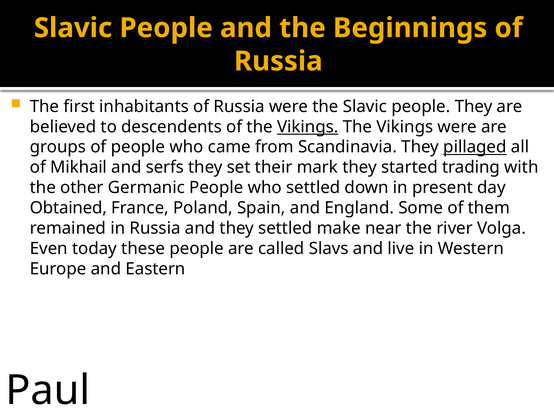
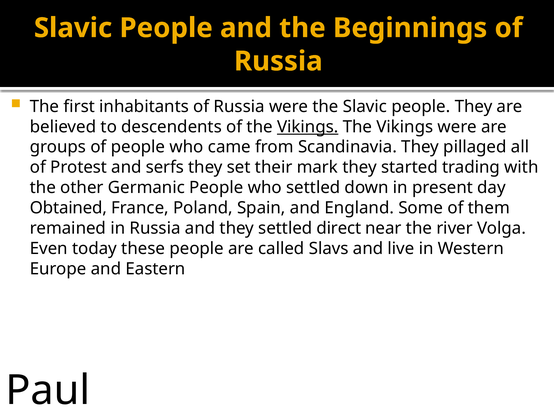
pillaged underline: present -> none
Mikhail: Mikhail -> Protest
make: make -> direct
